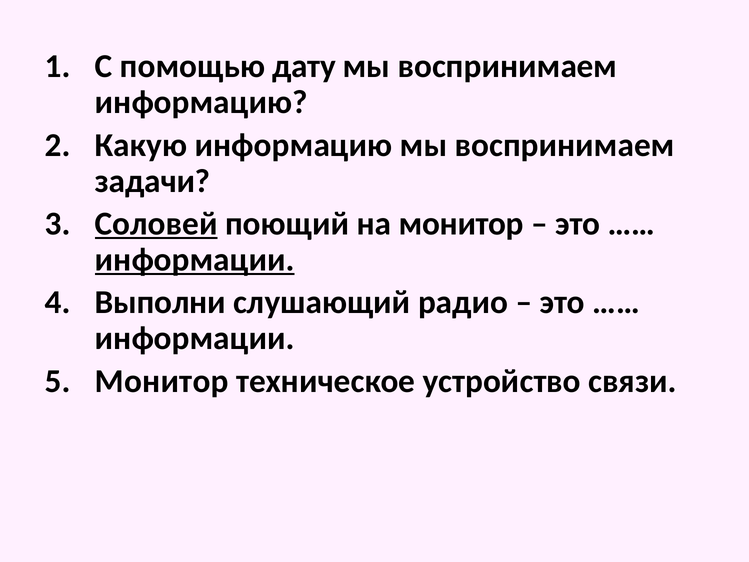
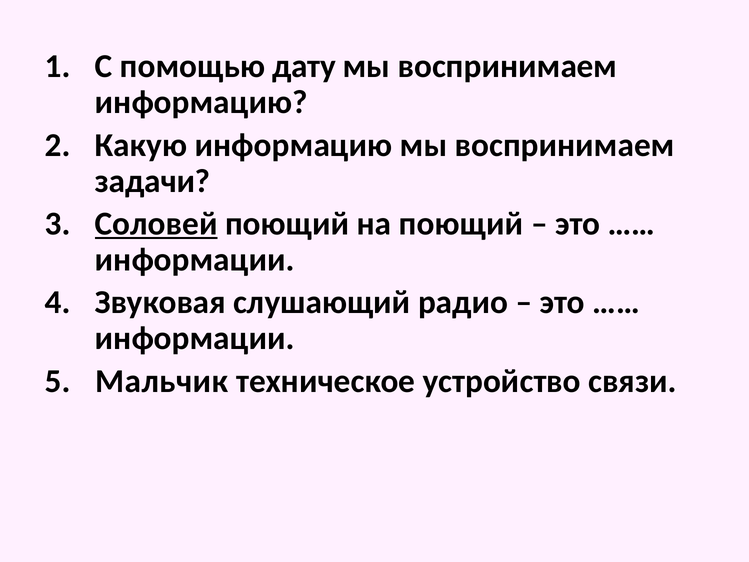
на монитор: монитор -> поющий
информации at (195, 260) underline: present -> none
Выполни: Выполни -> Звуковая
Монитор at (162, 381): Монитор -> Мальчик
